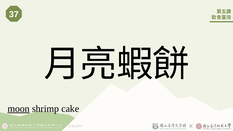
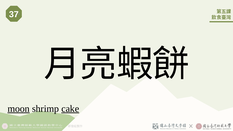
cake underline: none -> present
